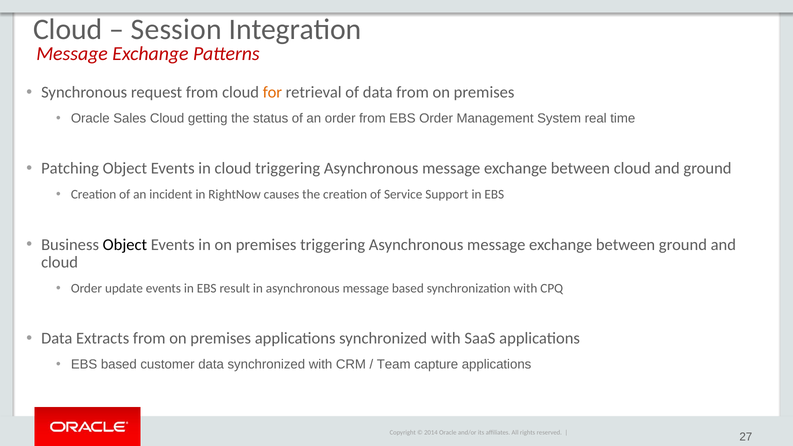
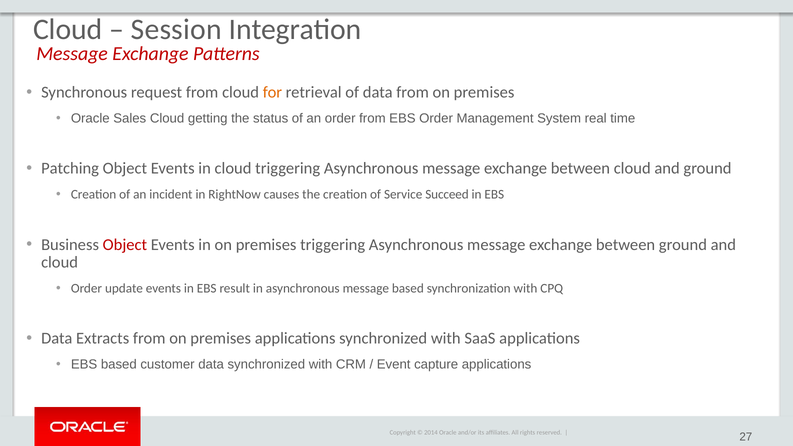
Support: Support -> Succeed
Object at (125, 245) colour: black -> red
Team: Team -> Event
